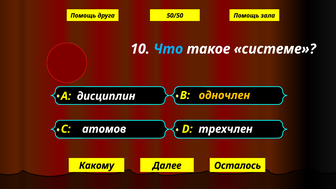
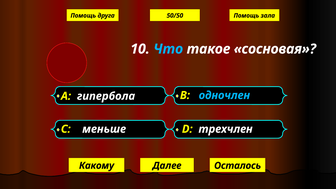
системе: системе -> сосновая
дисциплин: дисциплин -> гипербола
одночлен colour: yellow -> light blue
атомов: атомов -> меньше
